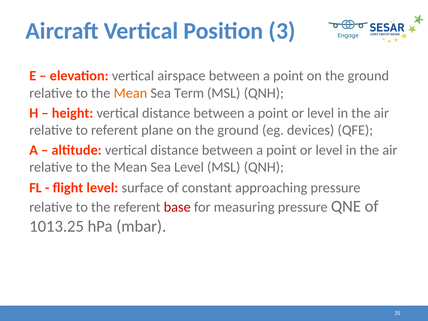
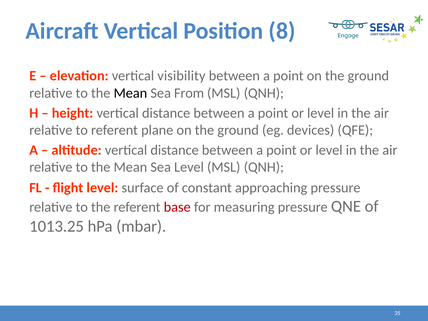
3: 3 -> 8
airspace: airspace -> visibility
Mean at (130, 93) colour: orange -> black
Term: Term -> From
